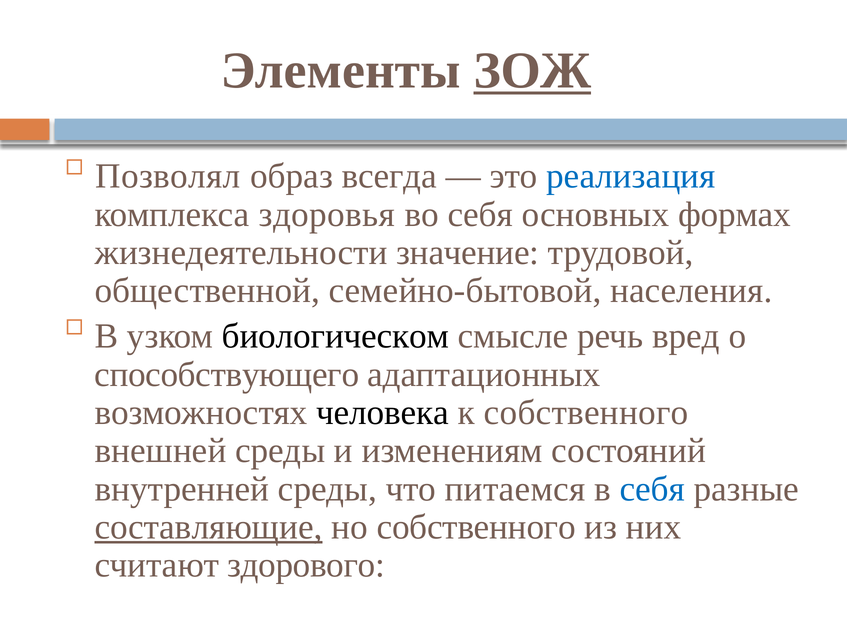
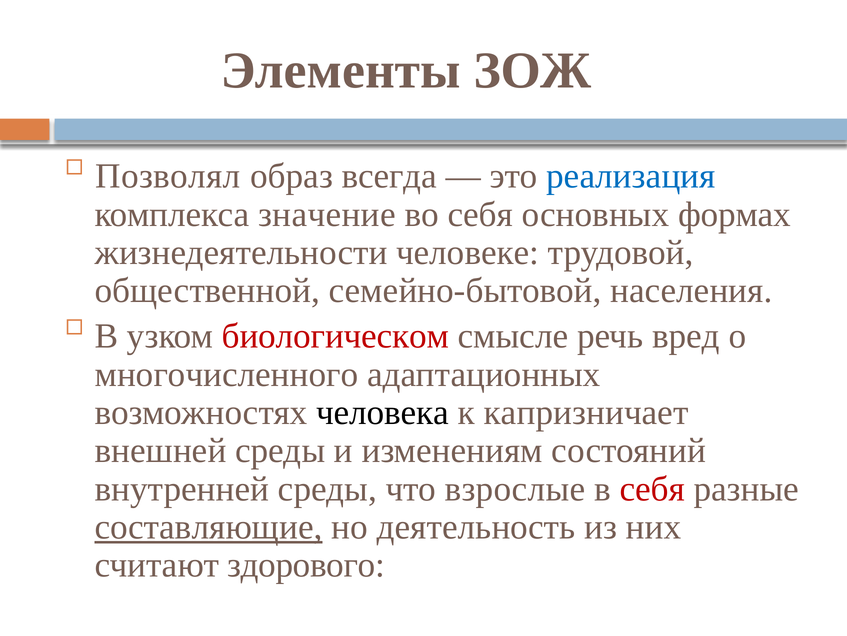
ЗОЖ underline: present -> none
здоровья: здоровья -> значение
значение: значение -> человеке
биологическом colour: black -> red
способствующего: способствующего -> многочисленного
к собственного: собственного -> капризничает
питаемся: питаемся -> взрослые
себя at (652, 488) colour: blue -> red
но собственного: собственного -> деятельность
